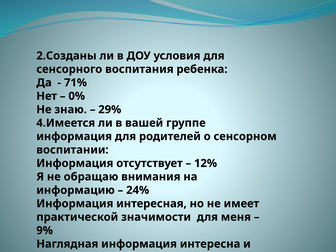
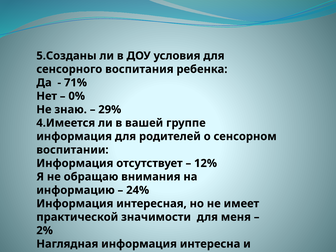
2.Созданы: 2.Созданы -> 5.Созданы
9%: 9% -> 2%
